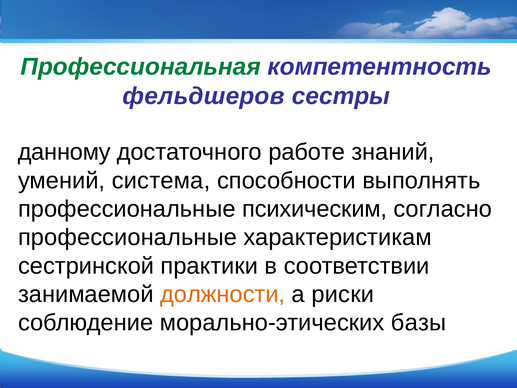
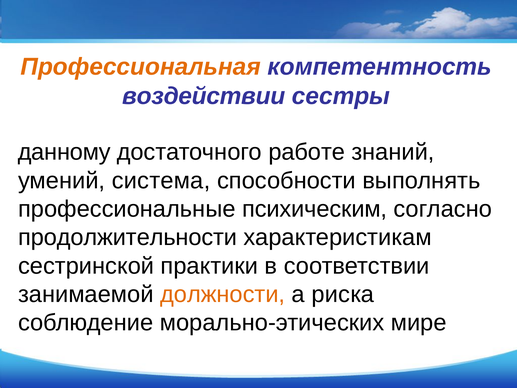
Профессиональная colour: green -> orange
фельдшеров: фельдшеров -> воздействии
профессиональные at (128, 237): профессиональные -> продолжительности
риски: риски -> риска
базы: базы -> мире
